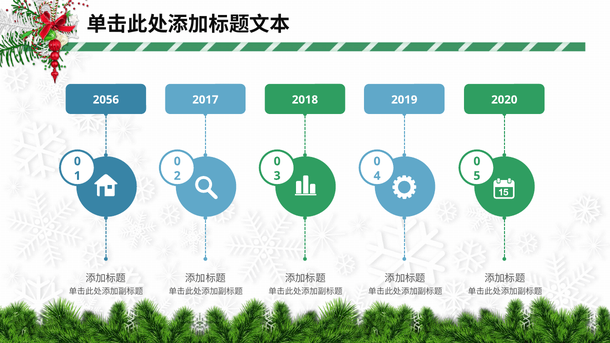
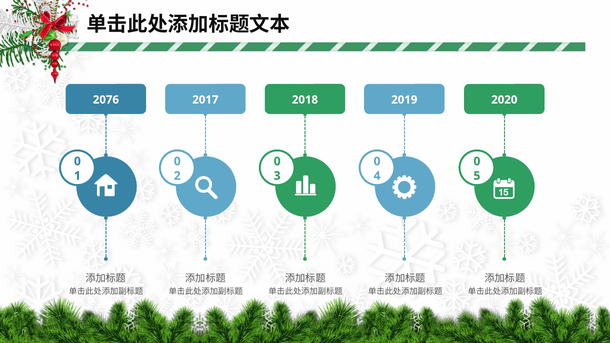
2056: 2056 -> 2076
